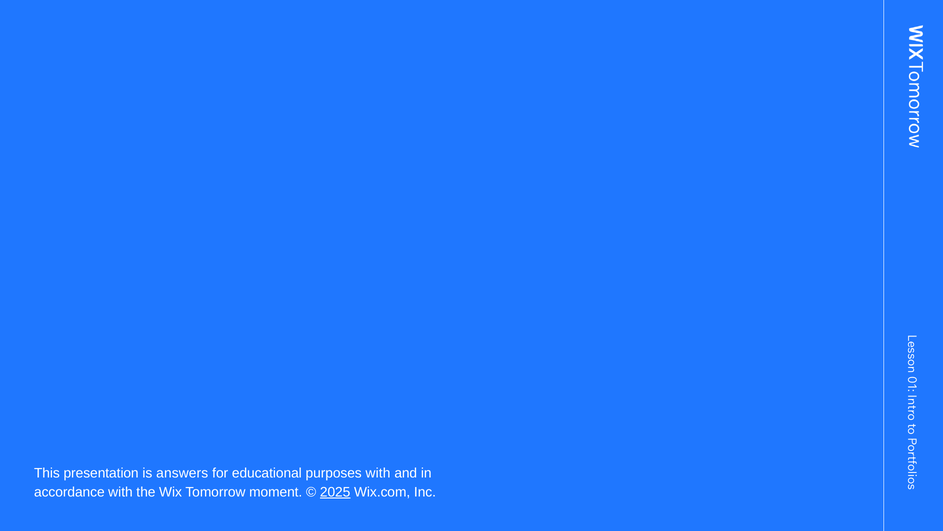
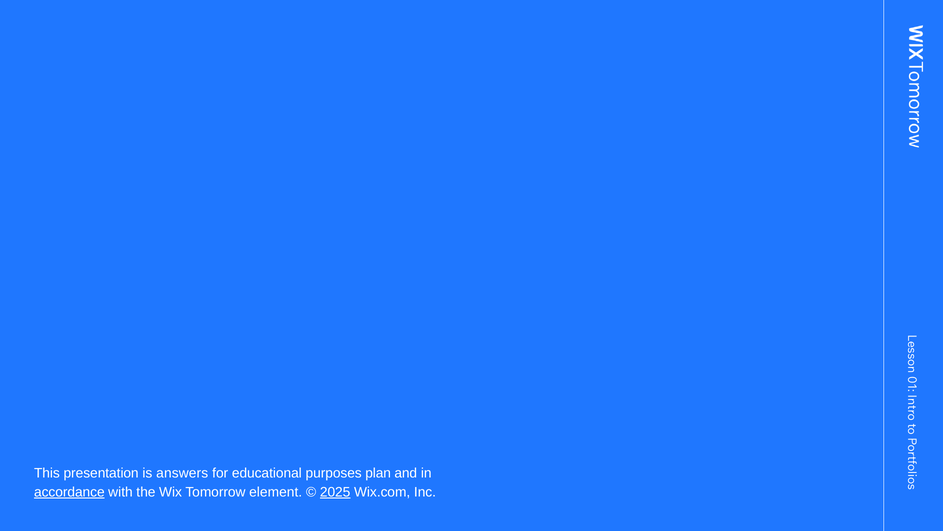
purposes with: with -> plan
accordance underline: none -> present
moment: moment -> element
